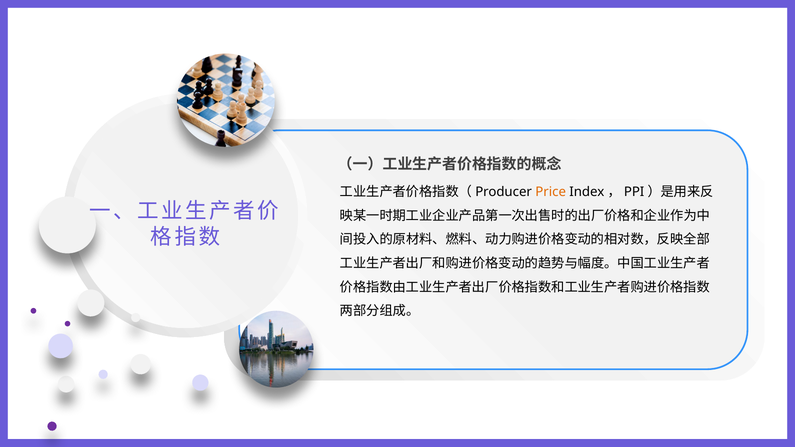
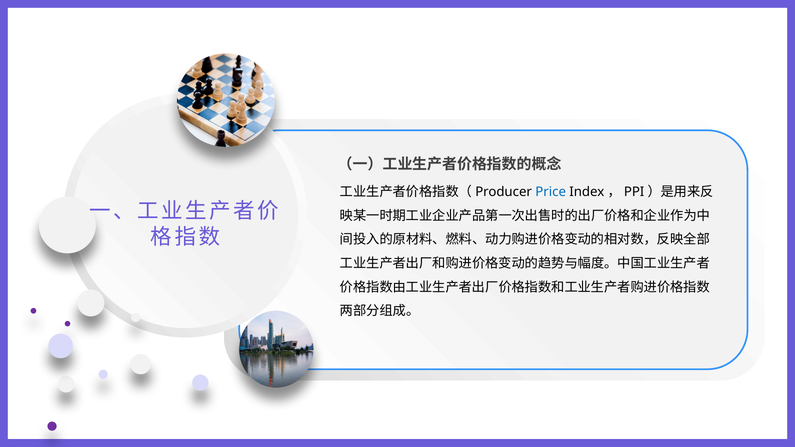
Price colour: orange -> blue
